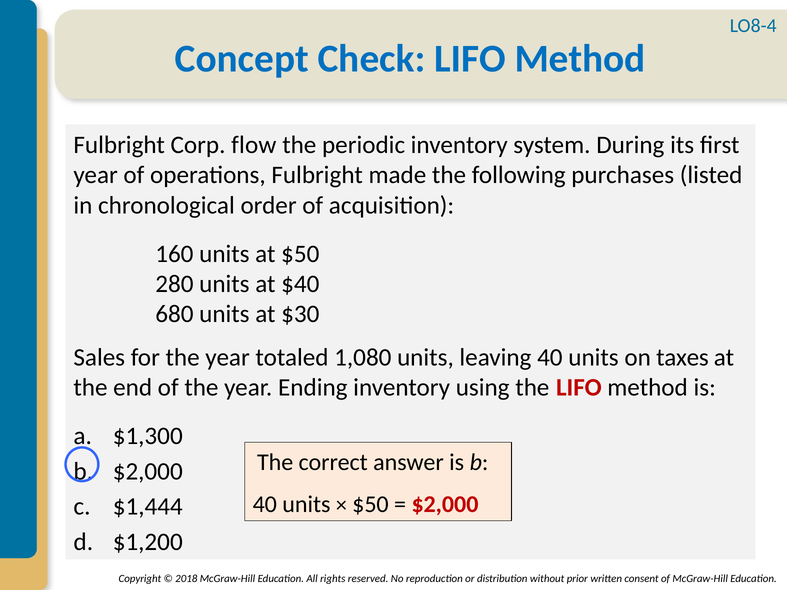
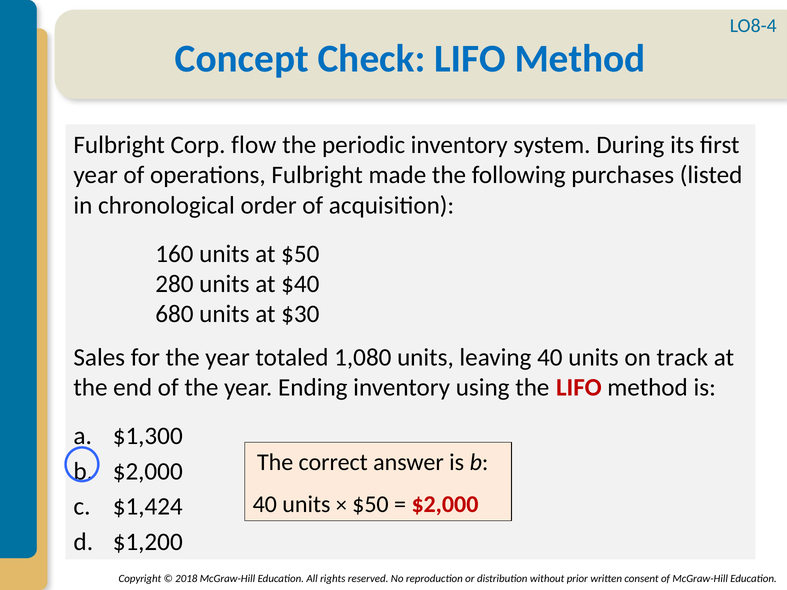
taxes: taxes -> track
$1,444: $1,444 -> $1,424
